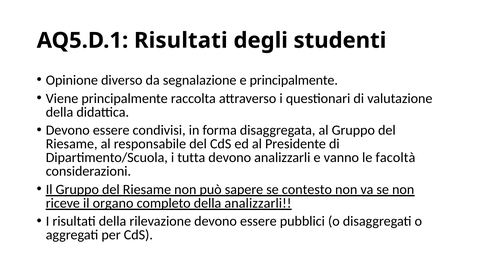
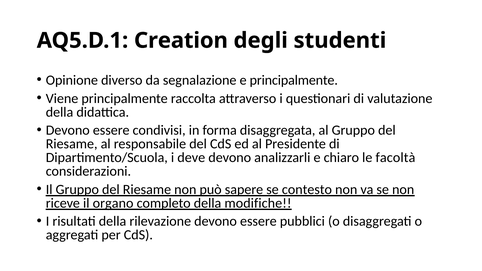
AQ5.D.1 Risultati: Risultati -> Creation
tutta: tutta -> deve
vanno: vanno -> chiaro
della analizzarli: analizzarli -> modifiche
